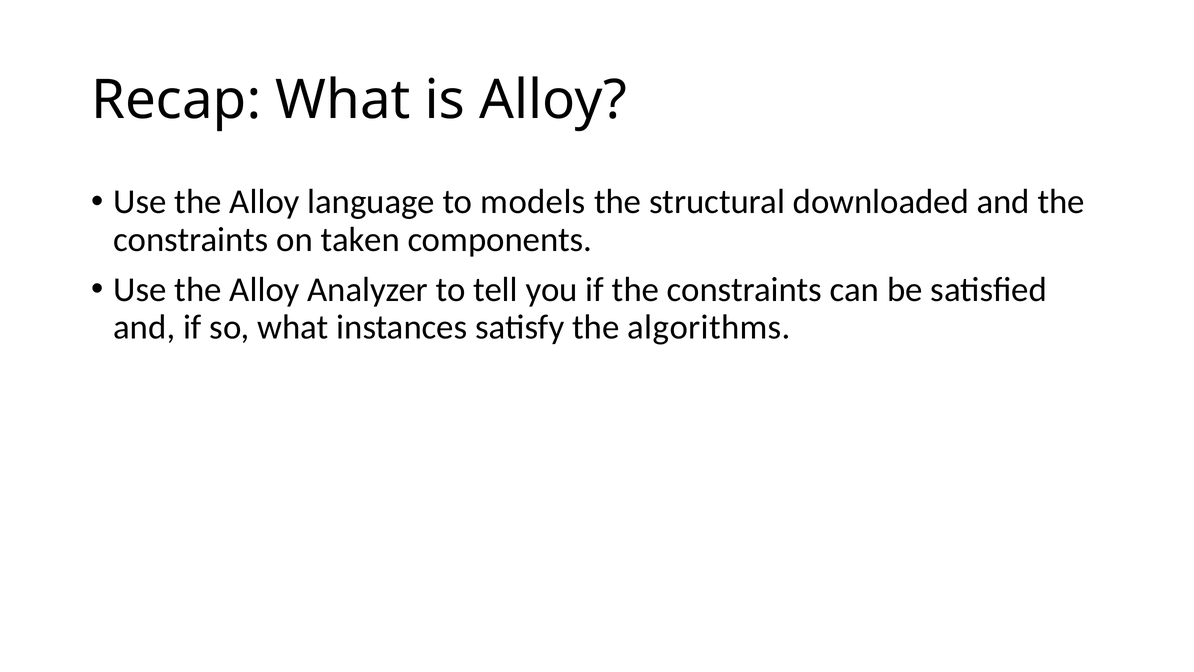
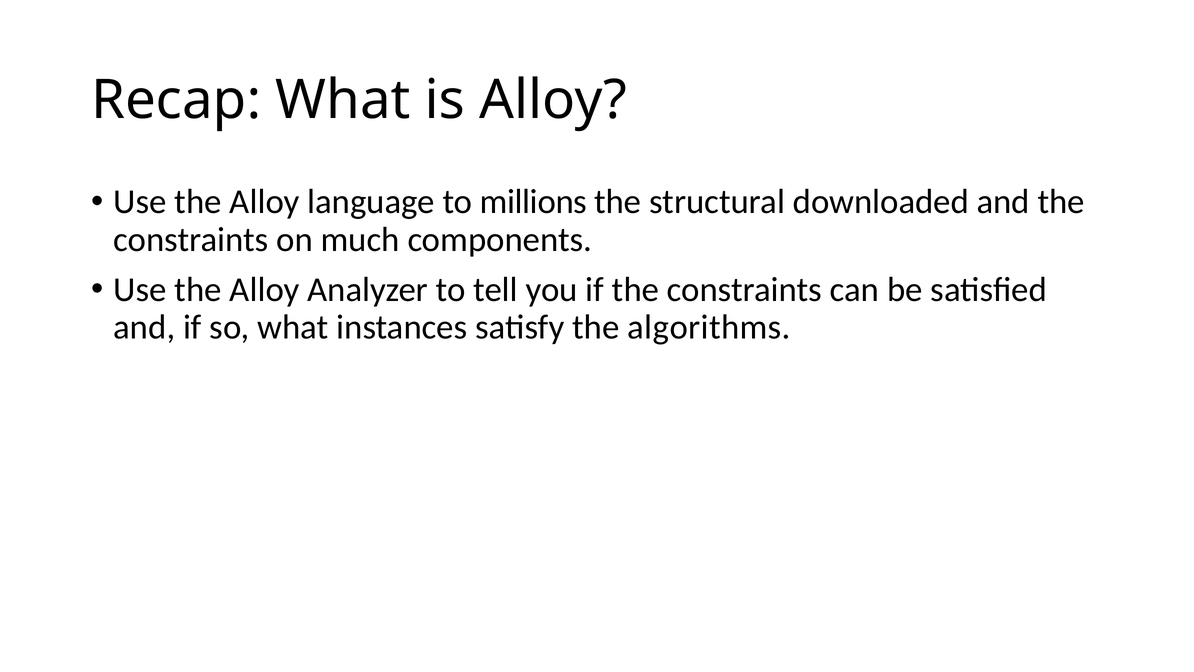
models: models -> millions
taken: taken -> much
